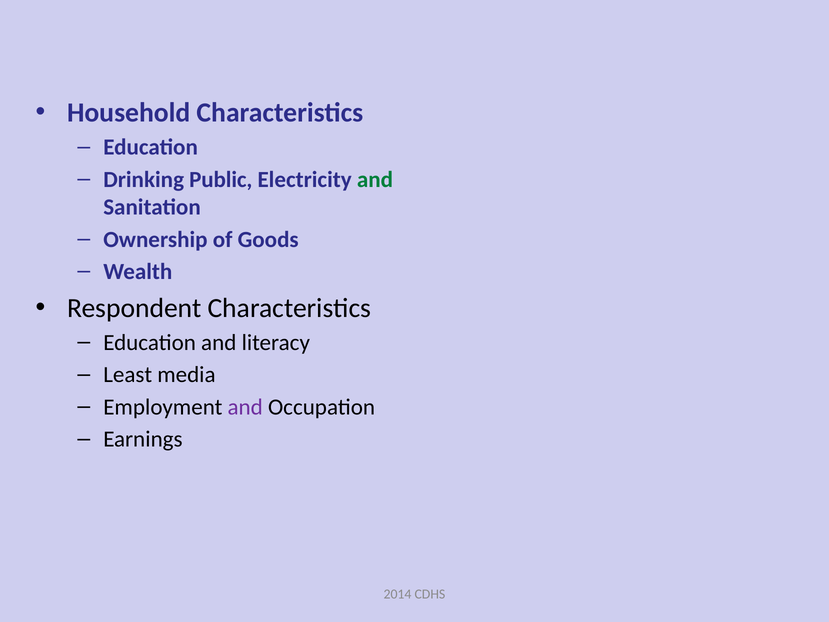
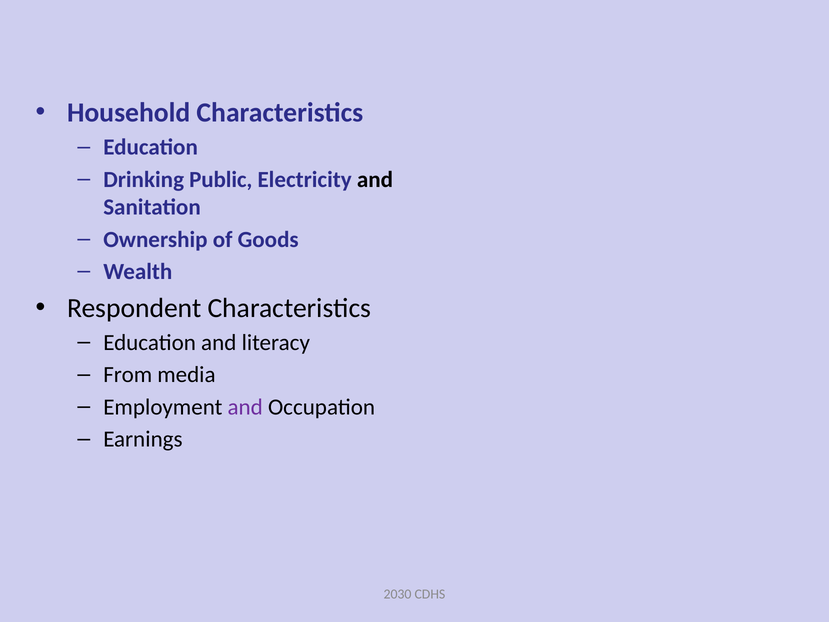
and at (375, 179) colour: green -> black
Least: Least -> From
2014: 2014 -> 2030
